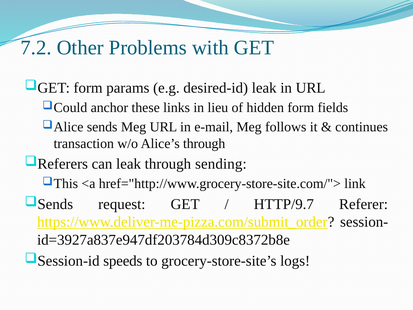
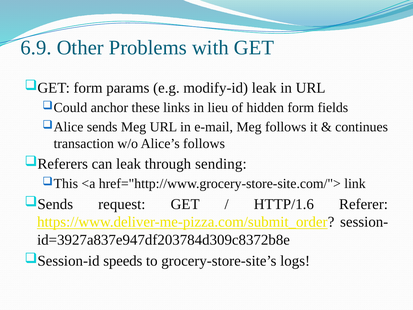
7.2: 7.2 -> 6.9
desired-id: desired-id -> modify-id
Alice’s through: through -> follows
HTTP/9.7: HTTP/9.7 -> HTTP/1.6
